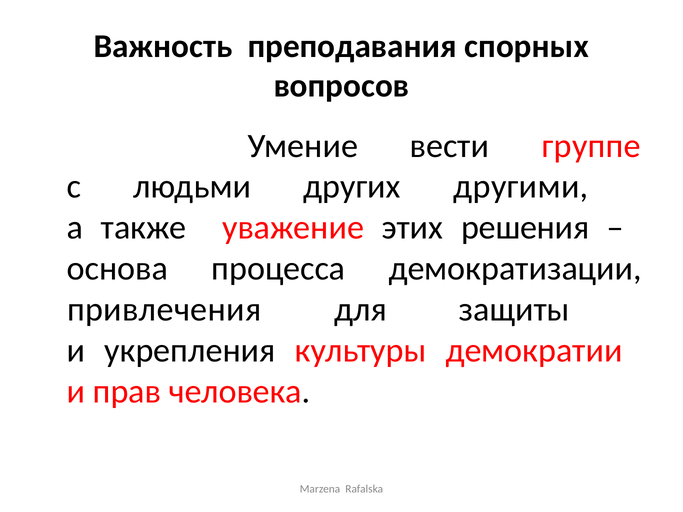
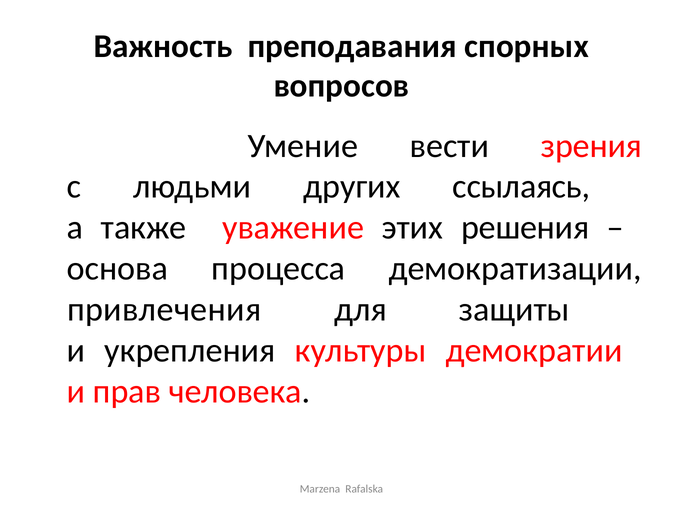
группе: группе -> зрения
другими: другими -> ссылаясь
